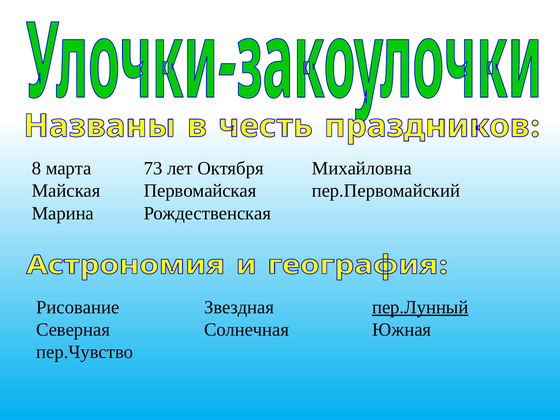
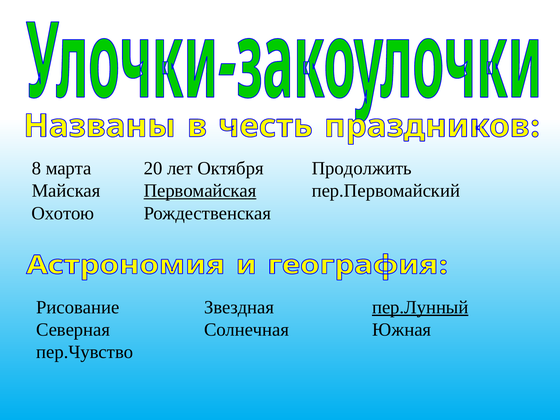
73: 73 -> 20
Михайловна: Михайловна -> Продолжить
Первомайская underline: none -> present
Марина: Марина -> Охотою
